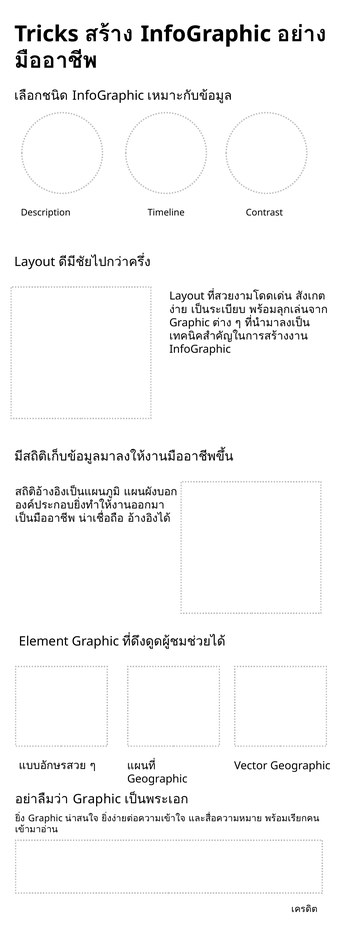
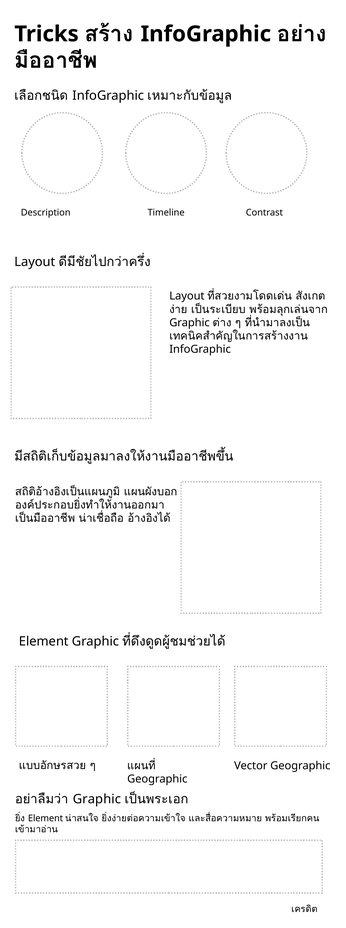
Graphic at (45, 818): Graphic -> Element
